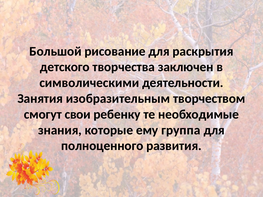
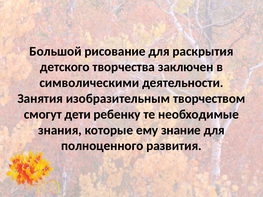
свои: свои -> дети
группа: группа -> знание
